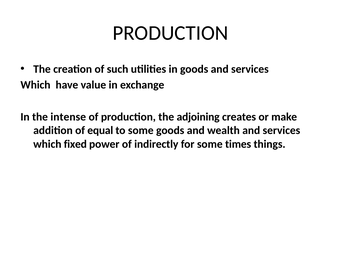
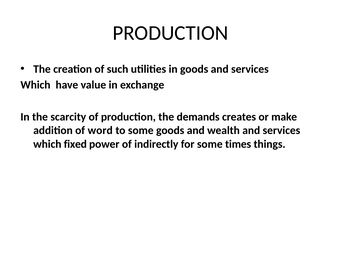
intense: intense -> scarcity
adjoining: adjoining -> demands
equal: equal -> word
